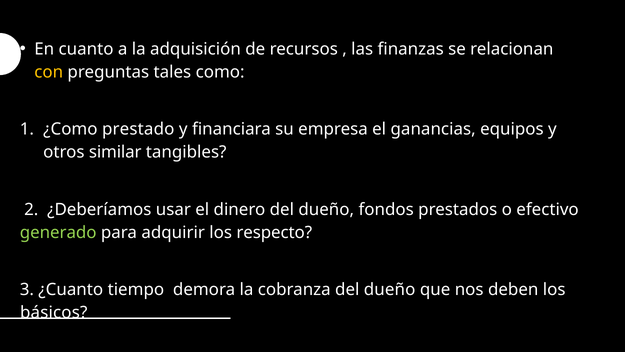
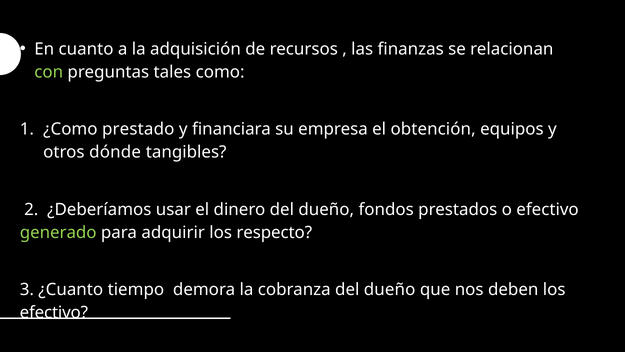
con colour: yellow -> light green
ganancias: ganancias -> obtención
similar: similar -> dónde
básicos at (54, 312): básicos -> efectivo
